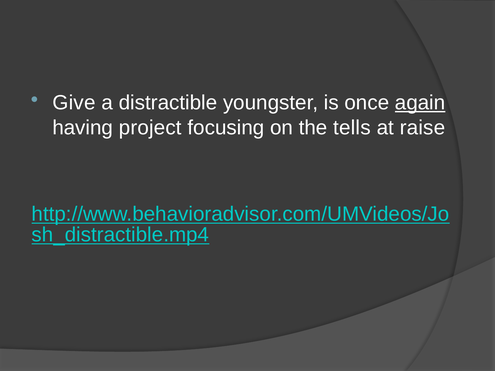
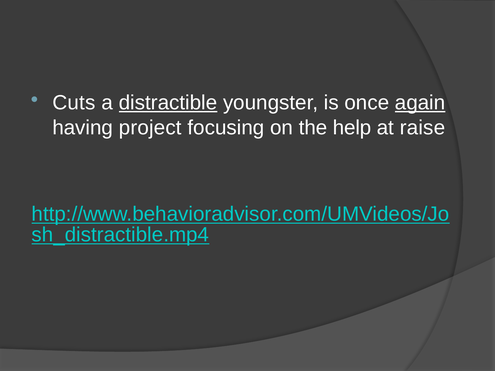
Give: Give -> Cuts
distractible underline: none -> present
tells: tells -> help
